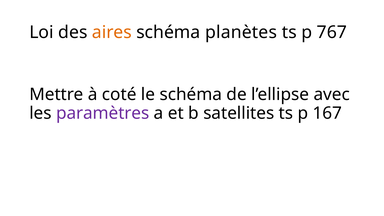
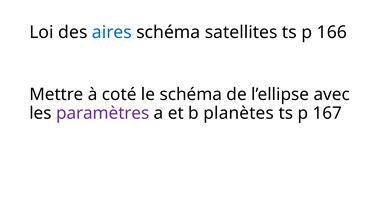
aires colour: orange -> blue
planètes: planètes -> satellites
767: 767 -> 166
satellites: satellites -> planètes
